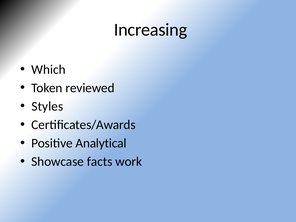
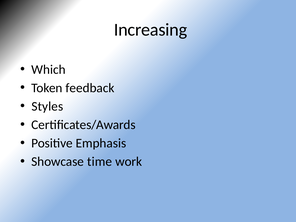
reviewed: reviewed -> feedback
Analytical: Analytical -> Emphasis
facts: facts -> time
